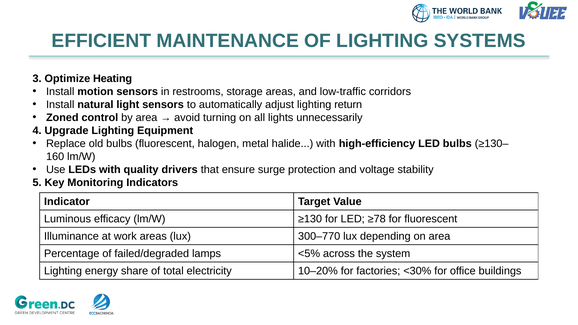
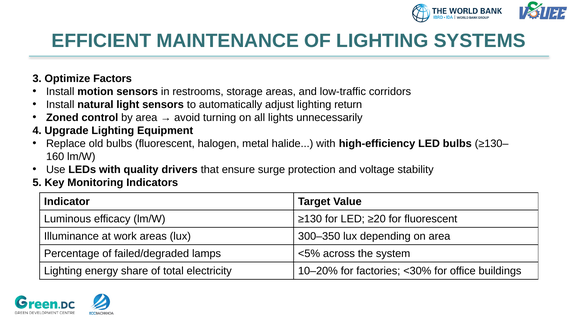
Heating: Heating -> Factors
≥78: ≥78 -> ≥20
300–770: 300–770 -> 300–350
